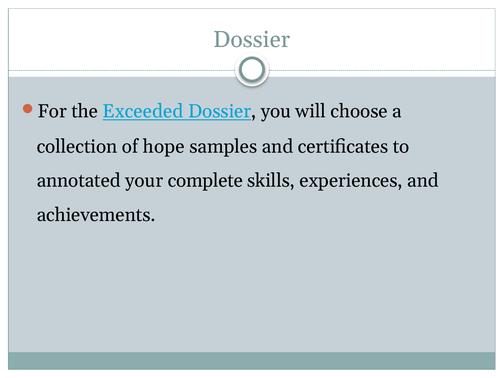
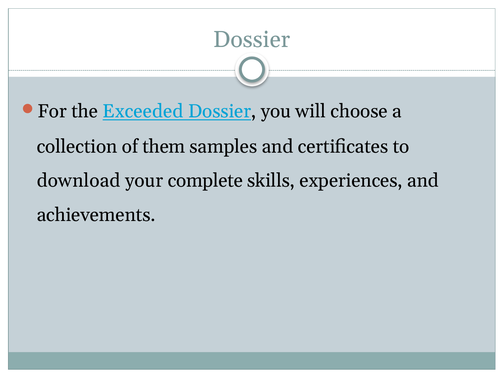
hope: hope -> them
annotated: annotated -> download
